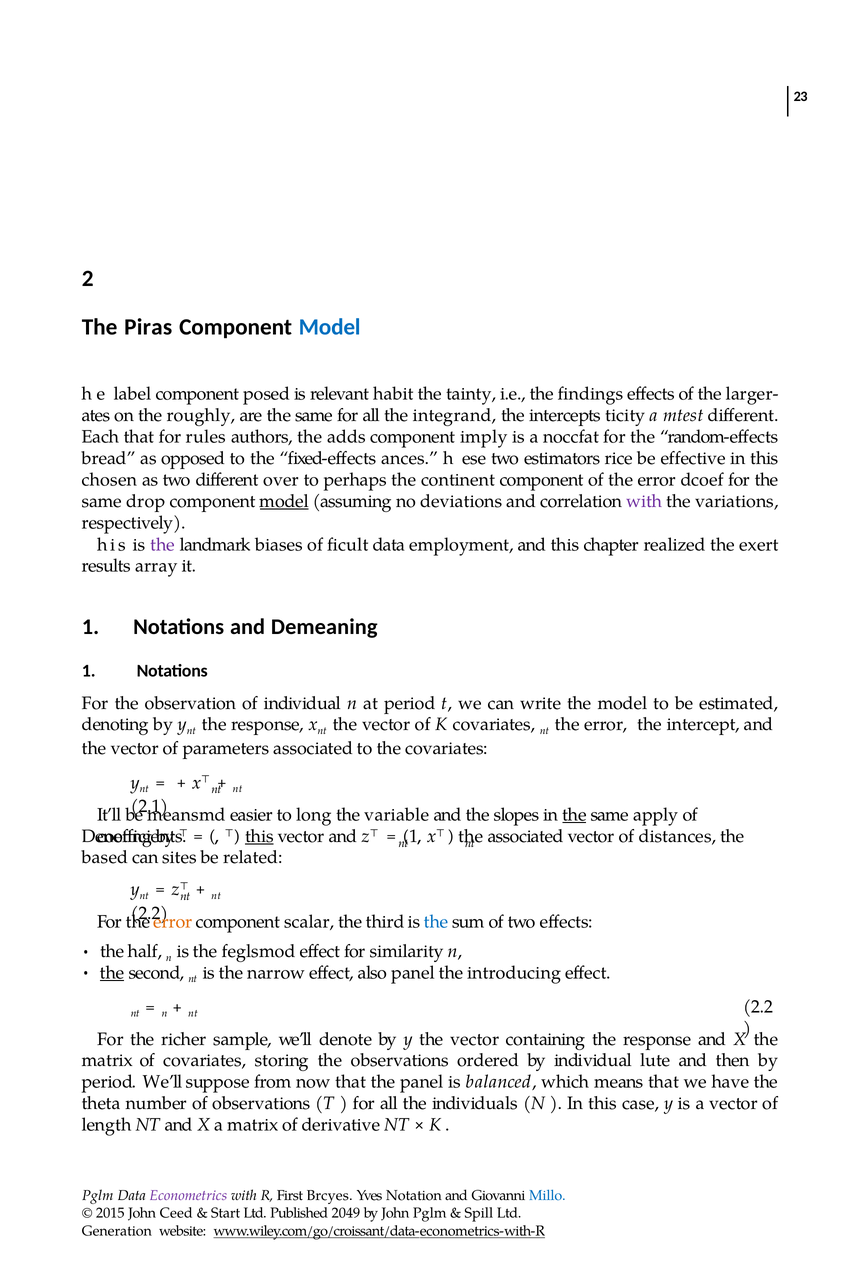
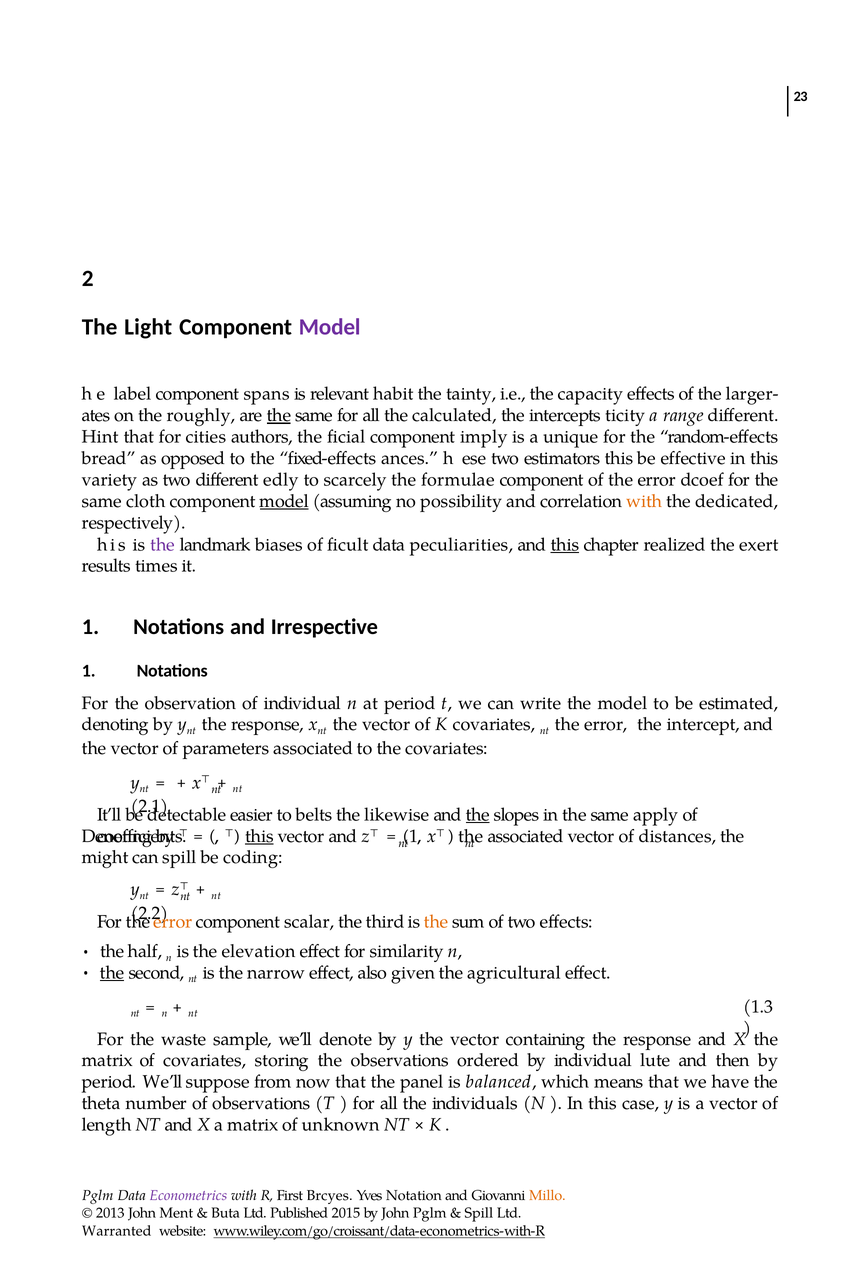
Piras: Piras -> Light
Model at (330, 327) colour: blue -> purple
posed: posed -> spans
ﬁndings: ﬁndings -> capacity
the at (279, 416) underline: none -> present
integrand: integrand -> calculated
mtest: mtest -> range
Each: Each -> Hint
rules: rules -> cities
adds: adds -> ﬁcial
noccfat: noccfat -> unique
estimators rice: rice -> this
chosen: chosen -> variety
over: over -> edly
perhaps: perhaps -> scarcely
continent: continent -> formulae
drop: drop -> cloth
deviations: deviations -> possibility
with at (644, 502) colour: purple -> orange
variations: variations -> dedicated
employment: employment -> peculiarities
this at (565, 545) underline: none -> present
array: array -> times
Demeaning: Demeaning -> Irrespective
meansmd: meansmd -> detectable
long: long -> belts
variable: variable -> likewise
the at (478, 815) underline: none -> present
the at (574, 815) underline: present -> none
based: based -> might
can sites: sites -> spill
related: related -> coding
the at (436, 922) colour: blue -> orange
feglsmod: feglsmod -> elevation
also panel: panel -> given
introducing: introducing -> agricultural
2.2 at (758, 1008): 2.2 -> 1.3
richer: richer -> waste
derivative: derivative -> unknown
Millo colour: blue -> orange
2015: 2015 -> 2013
Ceed: Ceed -> Ment
Start: Start -> Buta
2049: 2049 -> 2015
Generation: Generation -> Warranted
